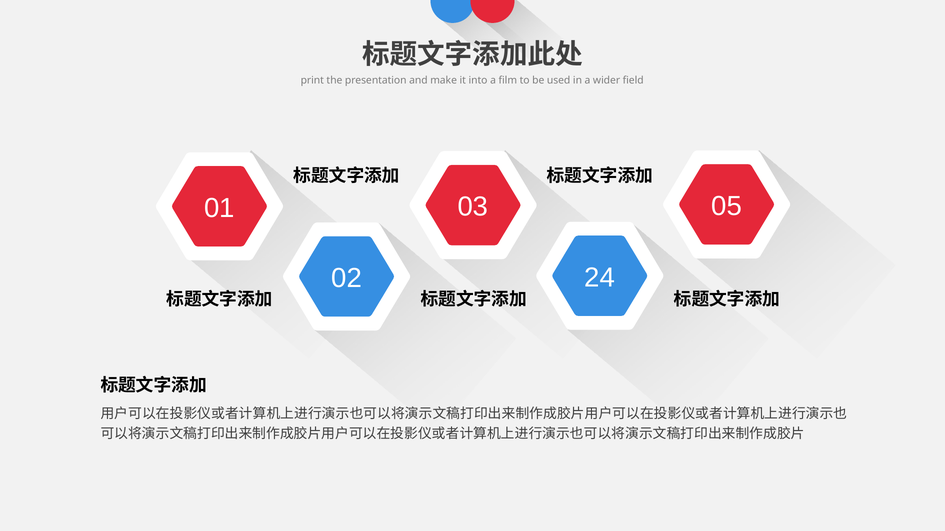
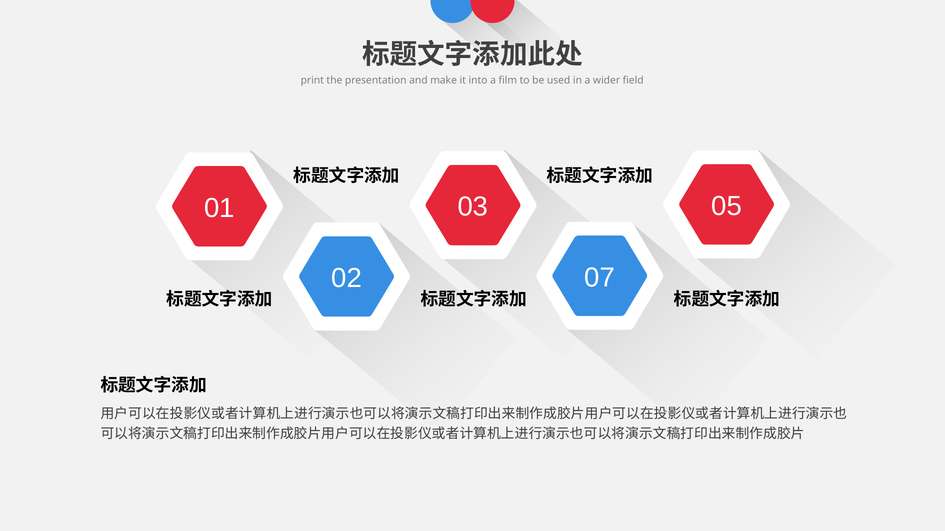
24: 24 -> 07
